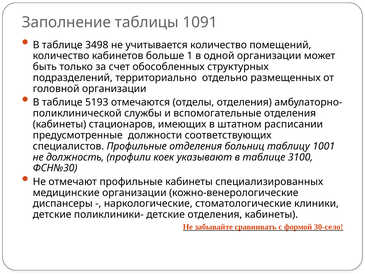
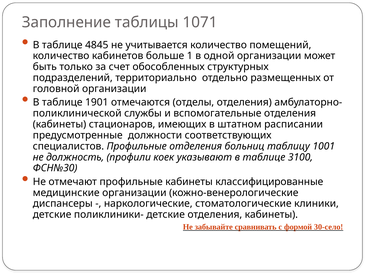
1091: 1091 -> 1071
3498: 3498 -> 4845
5193: 5193 -> 1901
специализированных: специализированных -> классифицированные
